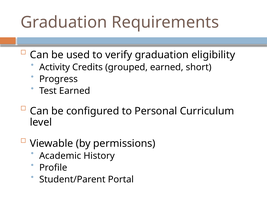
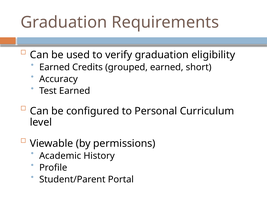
Activity at (55, 67): Activity -> Earned
Progress: Progress -> Accuracy
